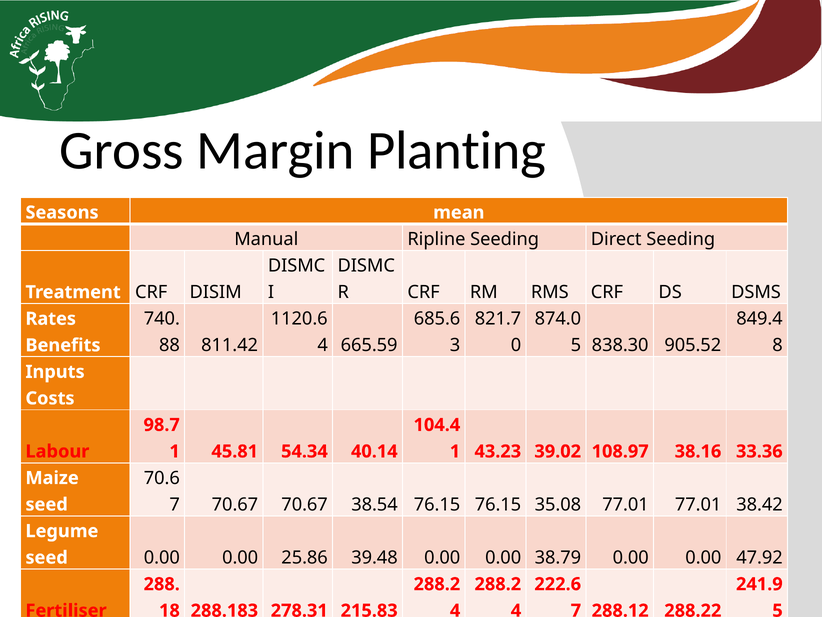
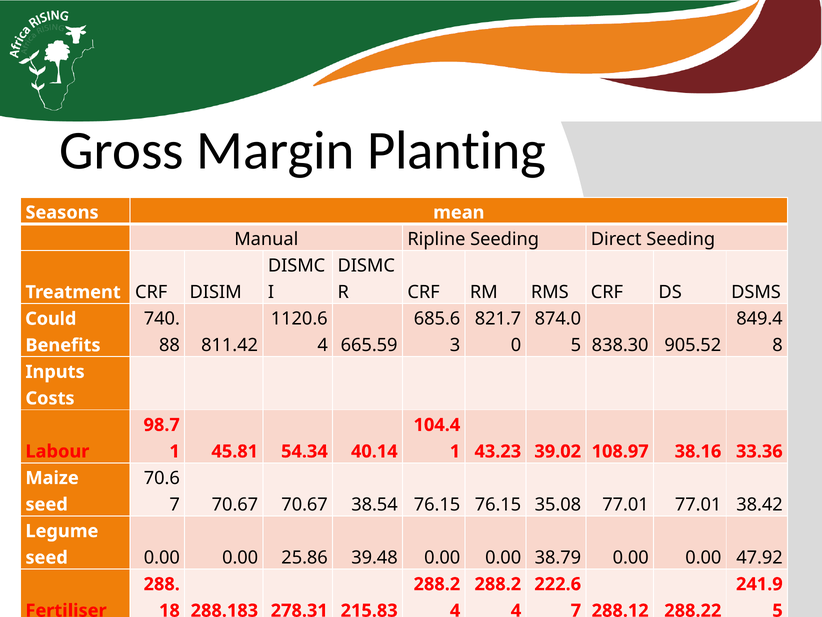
Rates: Rates -> Could
